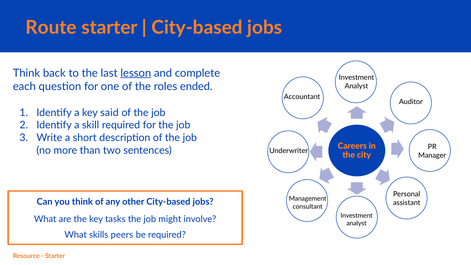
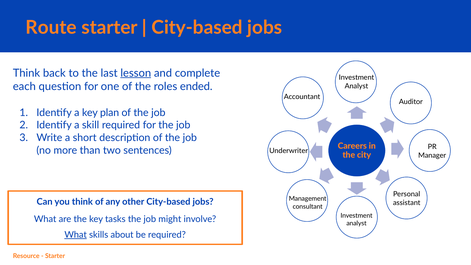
said: said -> plan
What at (76, 235) underline: none -> present
peers: peers -> about
